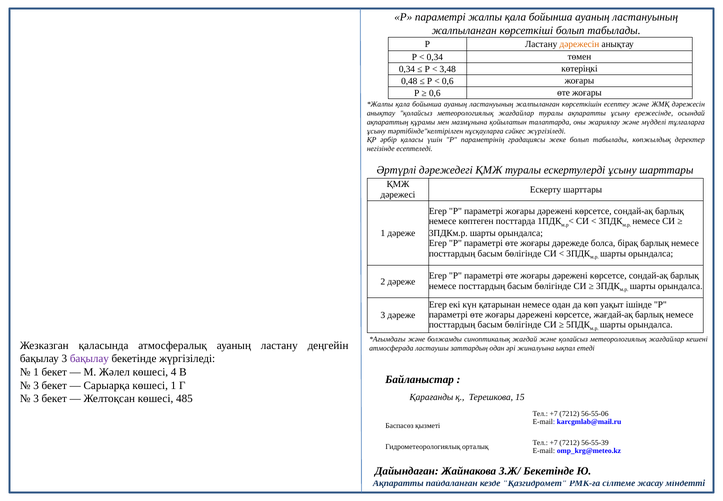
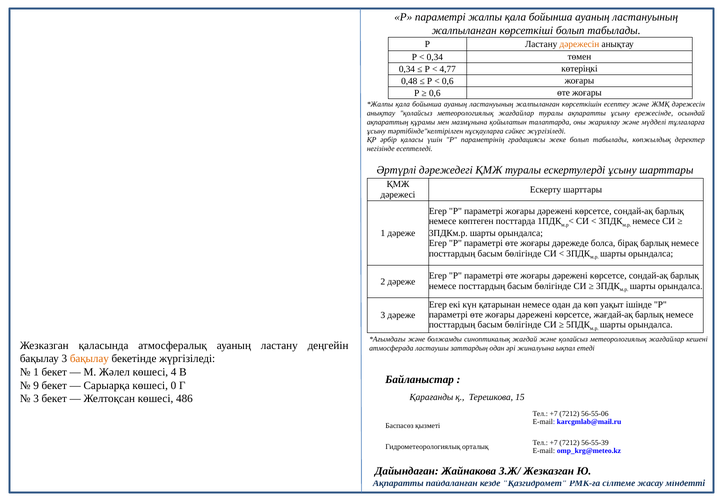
3,48: 3,48 -> 4,77
бақылау at (89, 358) colour: purple -> orange
3 at (36, 385): 3 -> 9
көшесі 1: 1 -> 0
485: 485 -> 486
З.Ж/ Бекетінде: Бекетінде -> Жезказган
